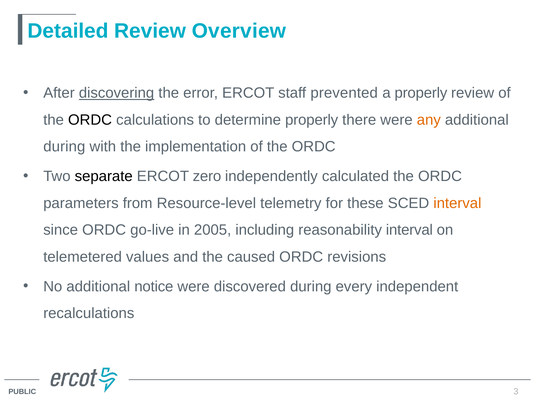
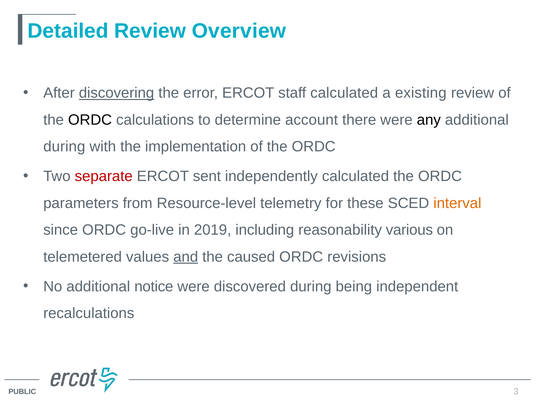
staff prevented: prevented -> calculated
a properly: properly -> existing
determine properly: properly -> account
any colour: orange -> black
separate colour: black -> red
zero: zero -> sent
2005: 2005 -> 2019
reasonability interval: interval -> various
and underline: none -> present
every: every -> being
